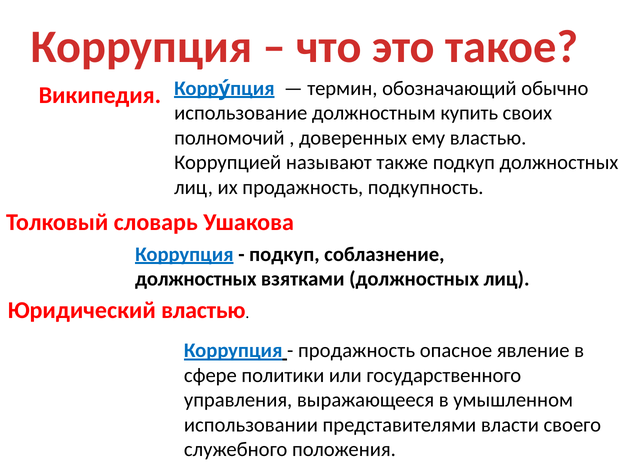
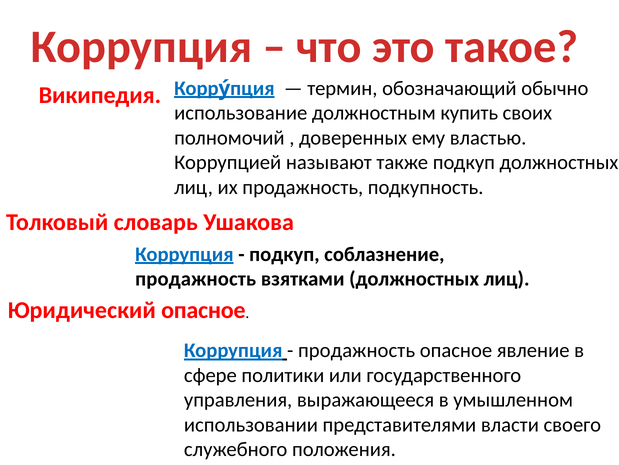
должностных at (196, 279): должностных -> продажность
Юридический властью: властью -> опасное
